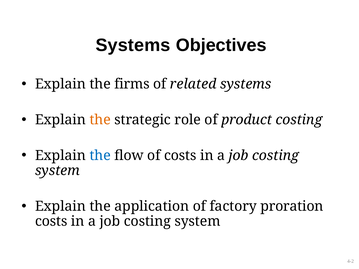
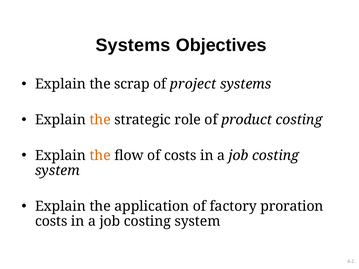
firms: firms -> scrap
related: related -> project
the at (100, 156) colour: blue -> orange
